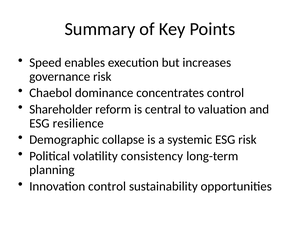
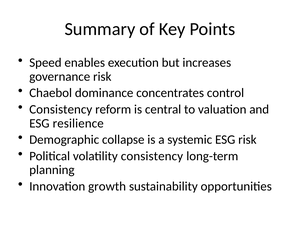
Shareholder at (61, 109): Shareholder -> Consistency
Innovation control: control -> growth
